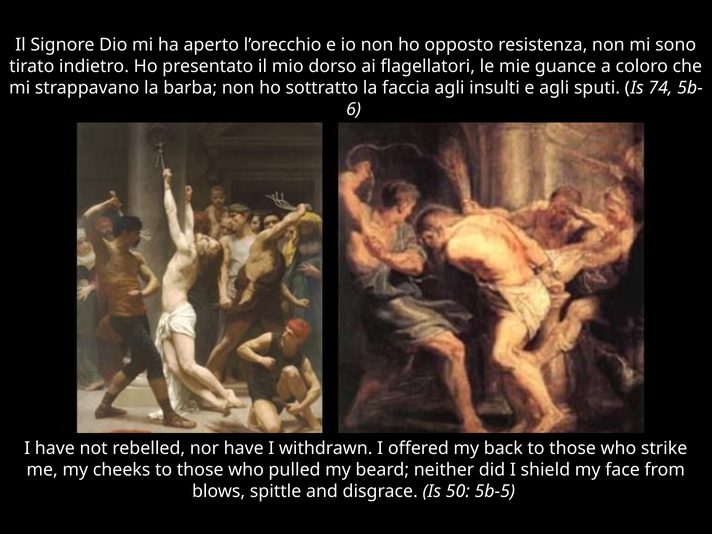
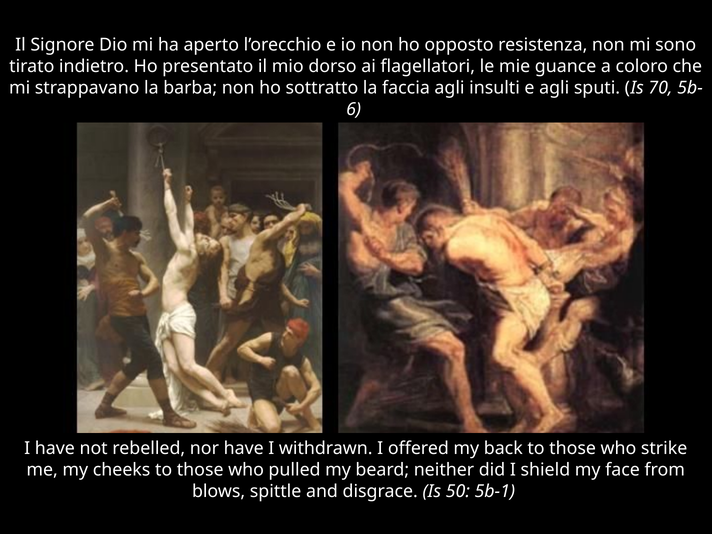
74: 74 -> 70
5b-5: 5b-5 -> 5b-1
